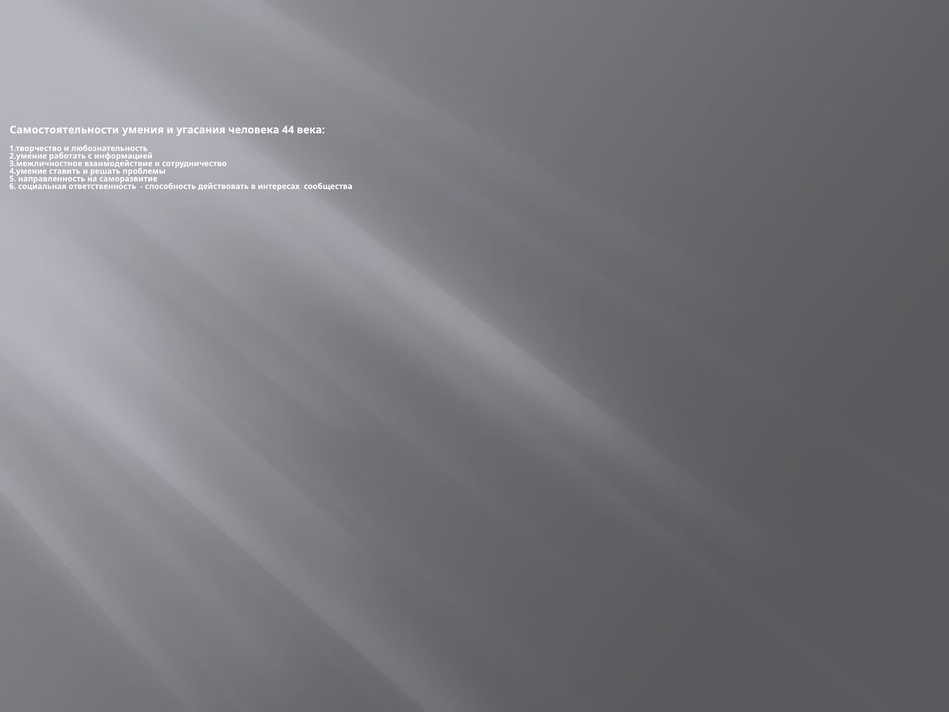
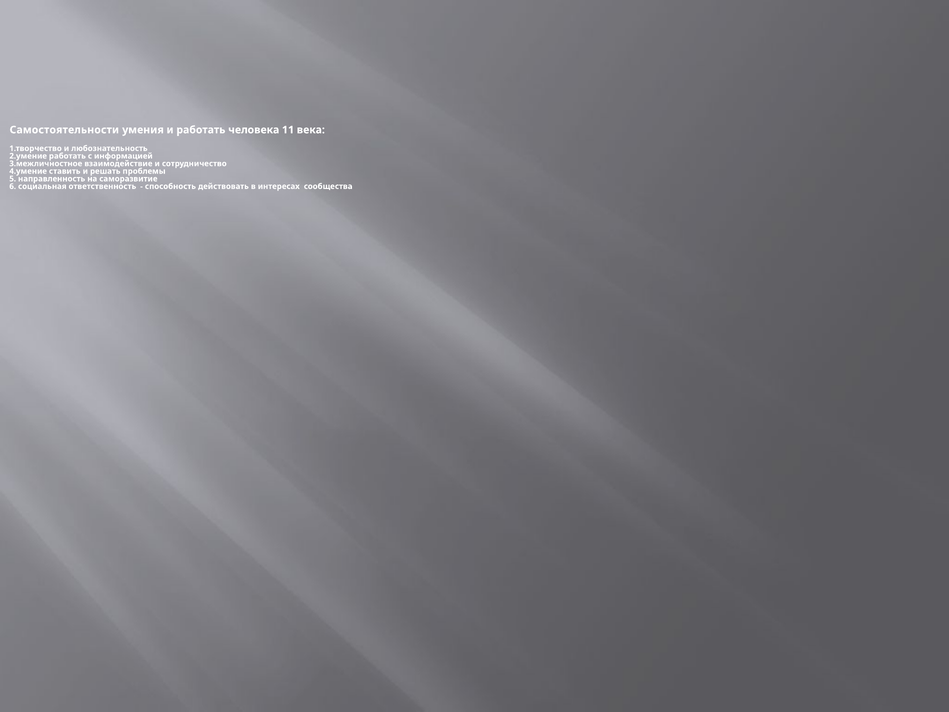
и угасания: угасания -> работать
44: 44 -> 11
